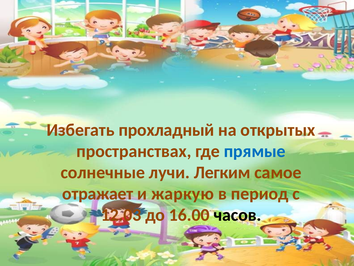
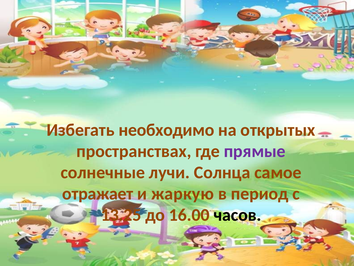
прохладный: прохладный -> необходимо
прямые colour: blue -> purple
Легким: Легким -> Солнца
12.03: 12.03 -> 13.25
